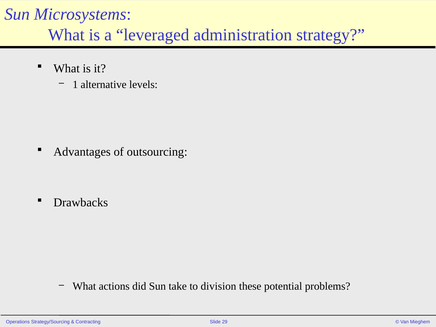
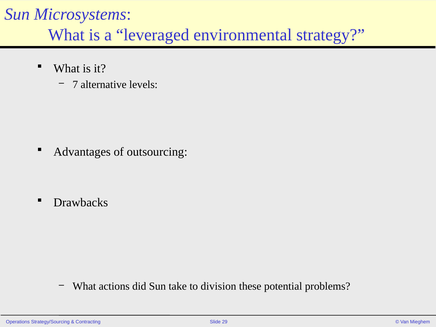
administration: administration -> environmental
1: 1 -> 7
